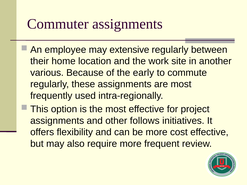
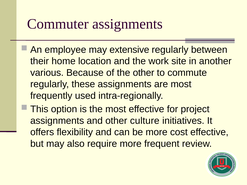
the early: early -> other
follows: follows -> culture
